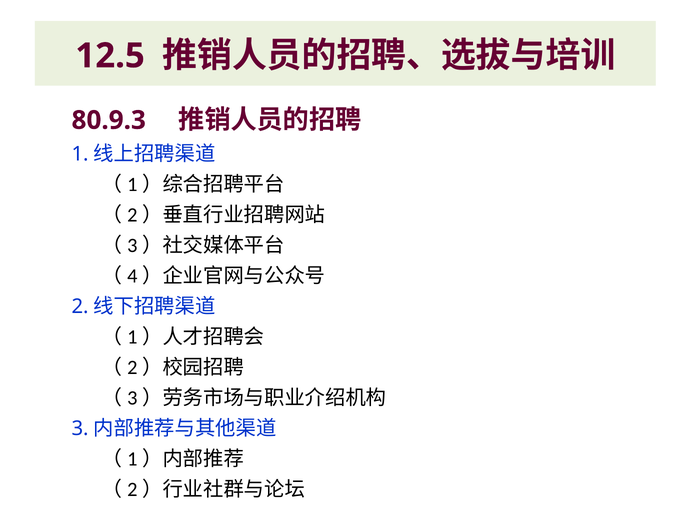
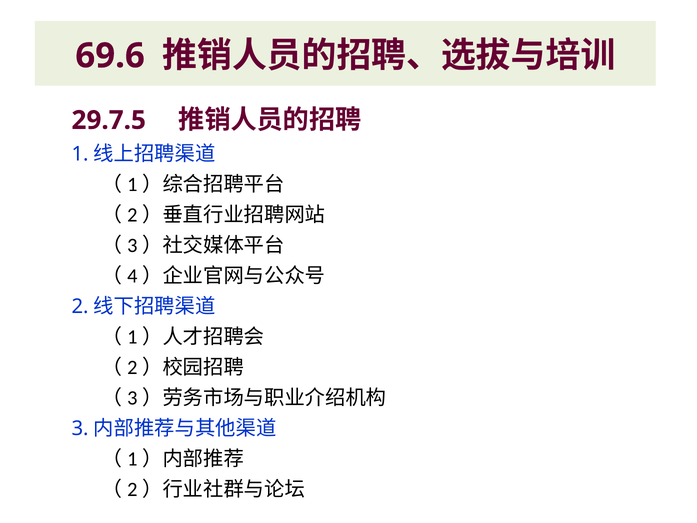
12.5: 12.5 -> 69.6
80.9.3: 80.9.3 -> 29.7.5
